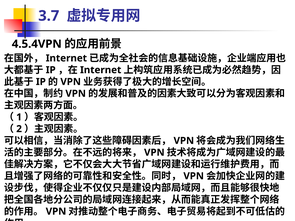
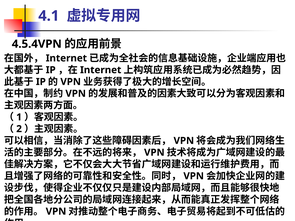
3.7: 3.7 -> 4.1
